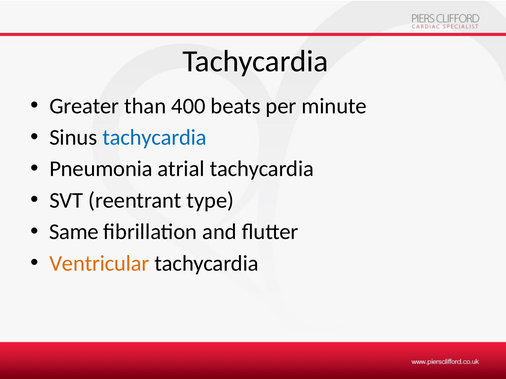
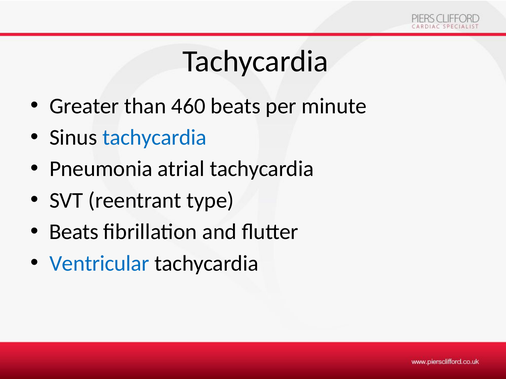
400: 400 -> 460
Same at (74, 232): Same -> Beats
Ventricular colour: orange -> blue
